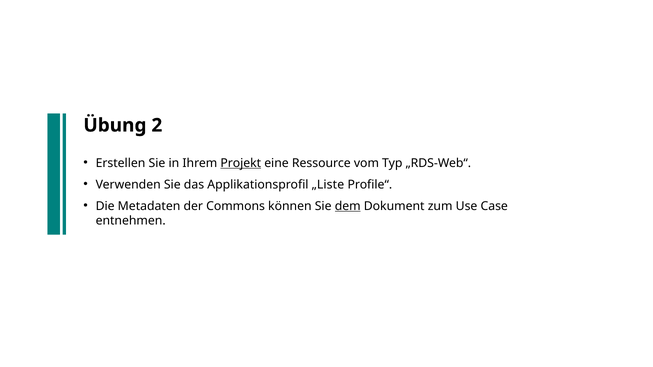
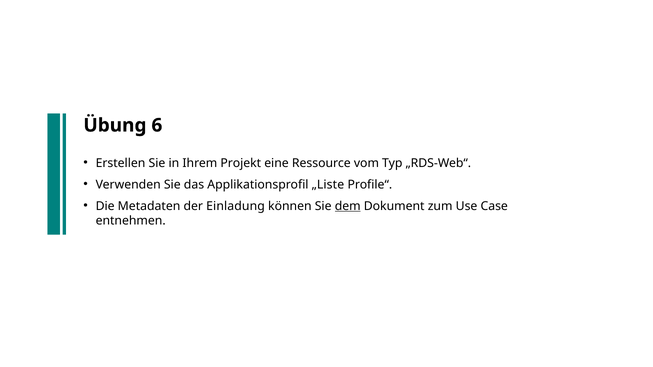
2: 2 -> 6
Projekt underline: present -> none
Commons: Commons -> Einladung
